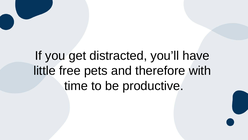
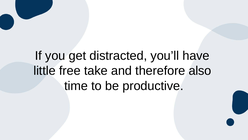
pets: pets -> take
with: with -> also
